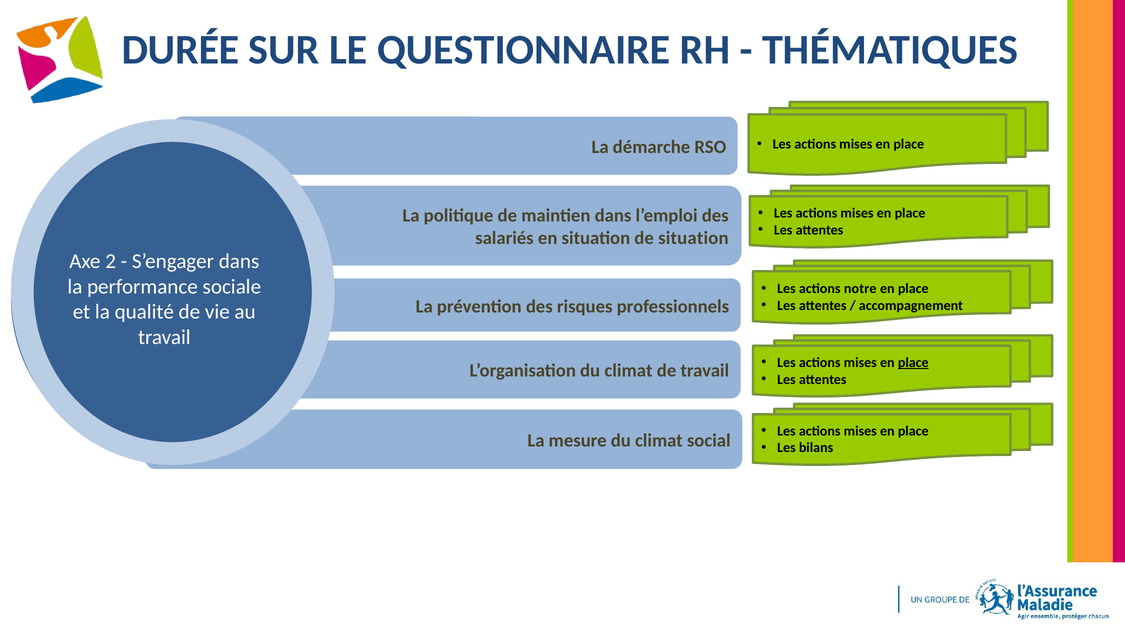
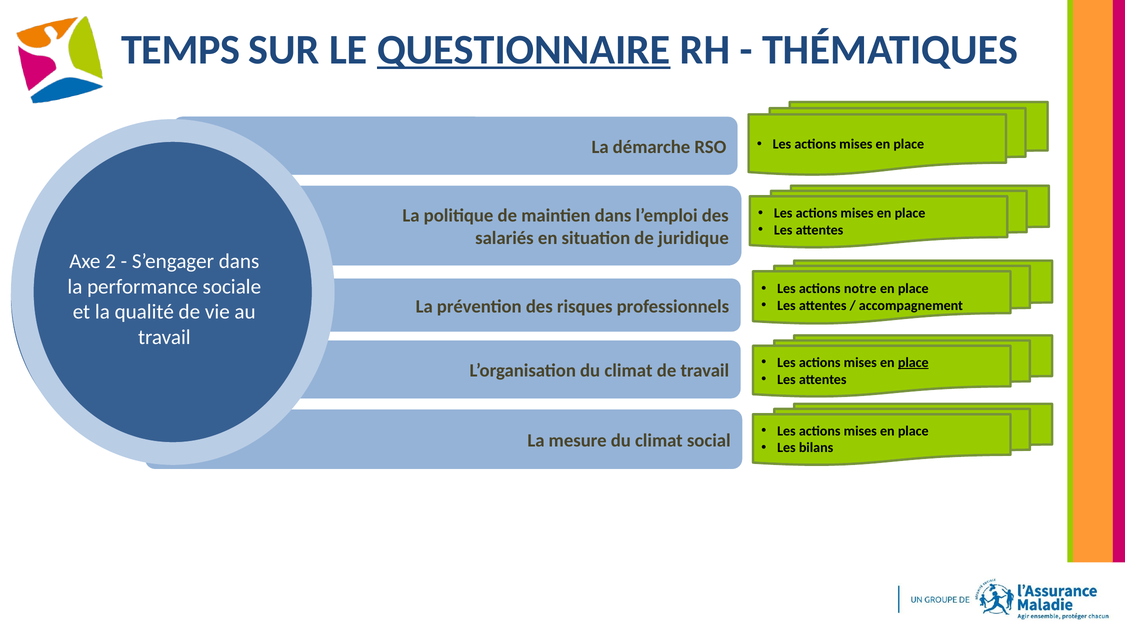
DURÉE: DURÉE -> TEMPS
QUESTIONNAIRE underline: none -> present
de situation: situation -> juridique
